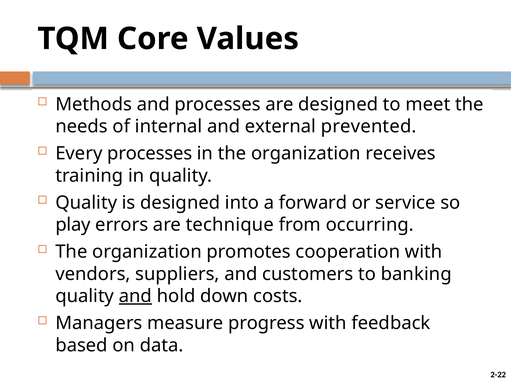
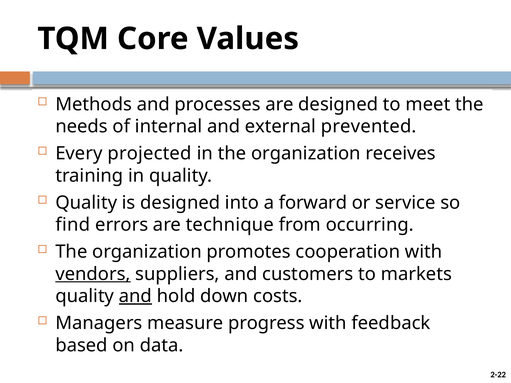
Every processes: processes -> projected
play: play -> find
vendors underline: none -> present
banking: banking -> markets
